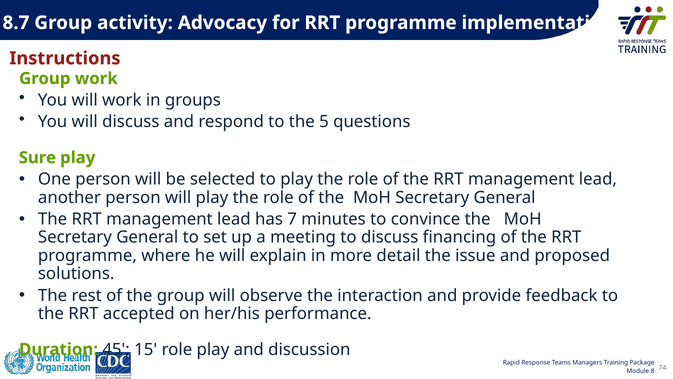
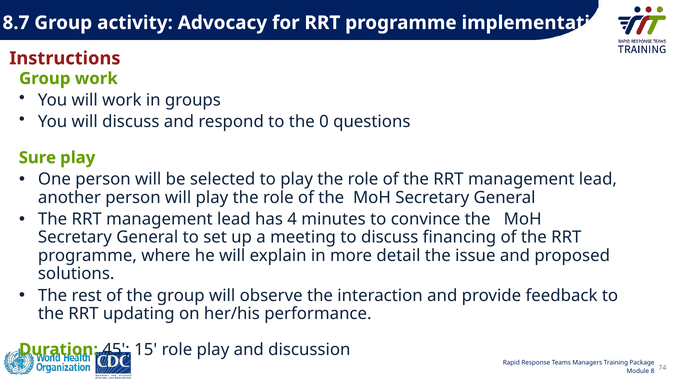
5: 5 -> 0
7: 7 -> 4
accepted: accepted -> updating
